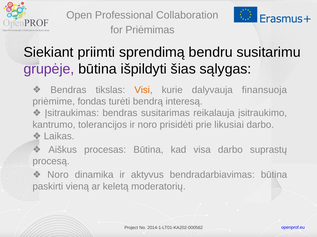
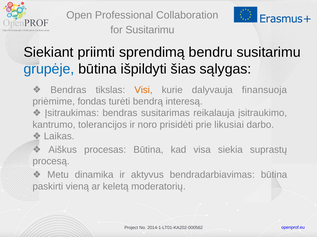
for Priėmimas: Priėmimas -> Susitarimu
grupėje colour: purple -> blue
visa darbo: darbo -> siekia
Noro at (58, 175): Noro -> Metu
